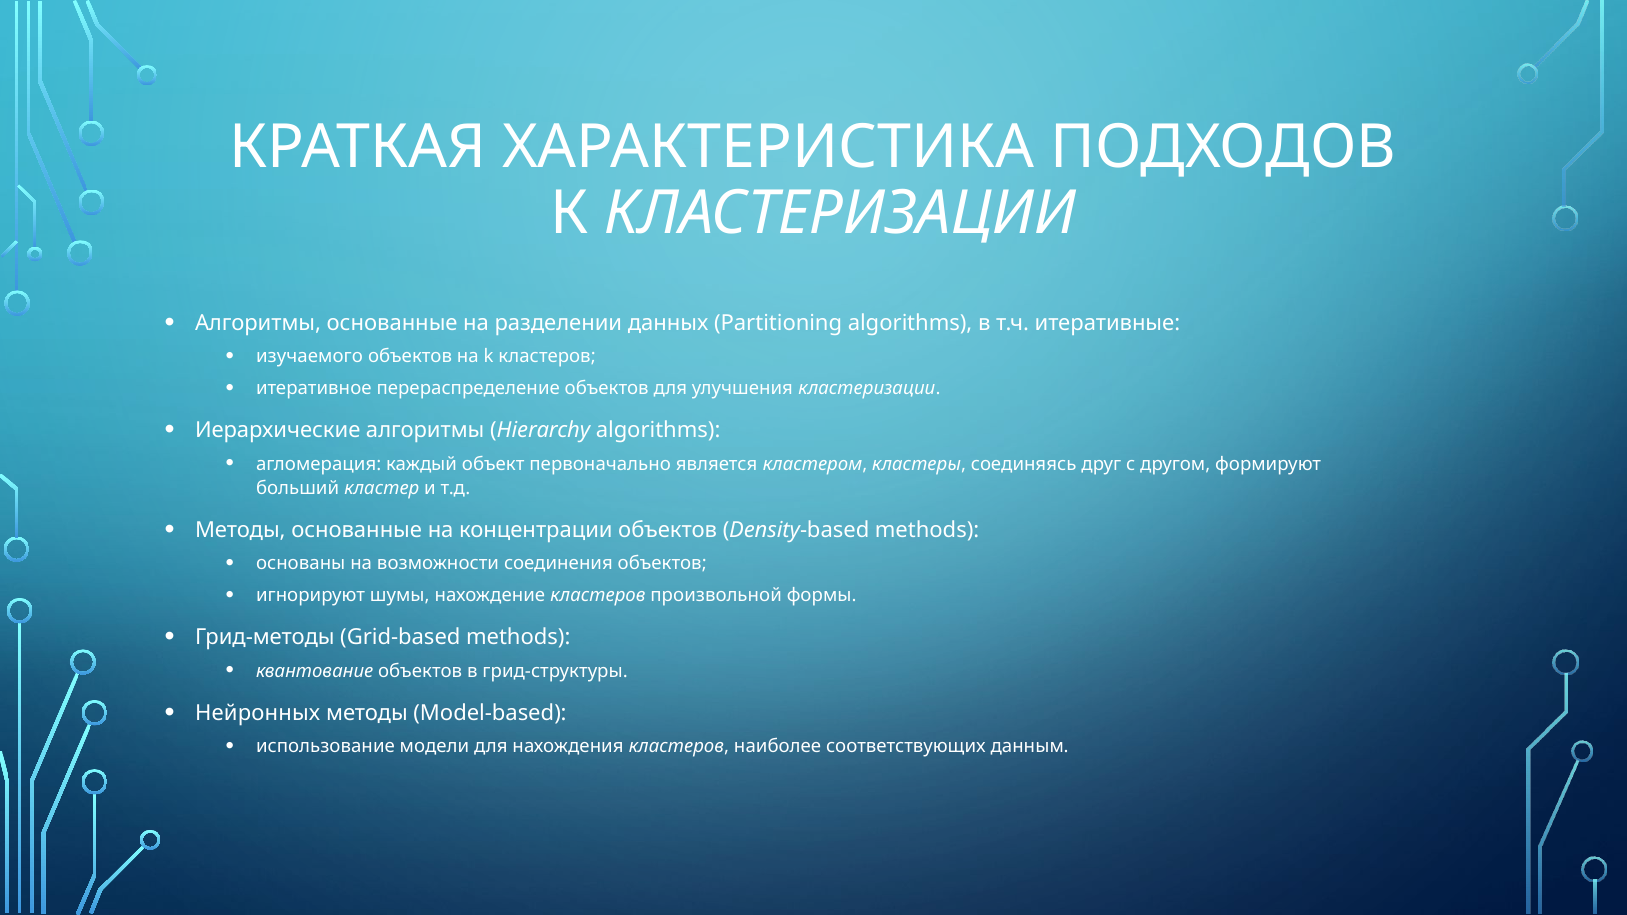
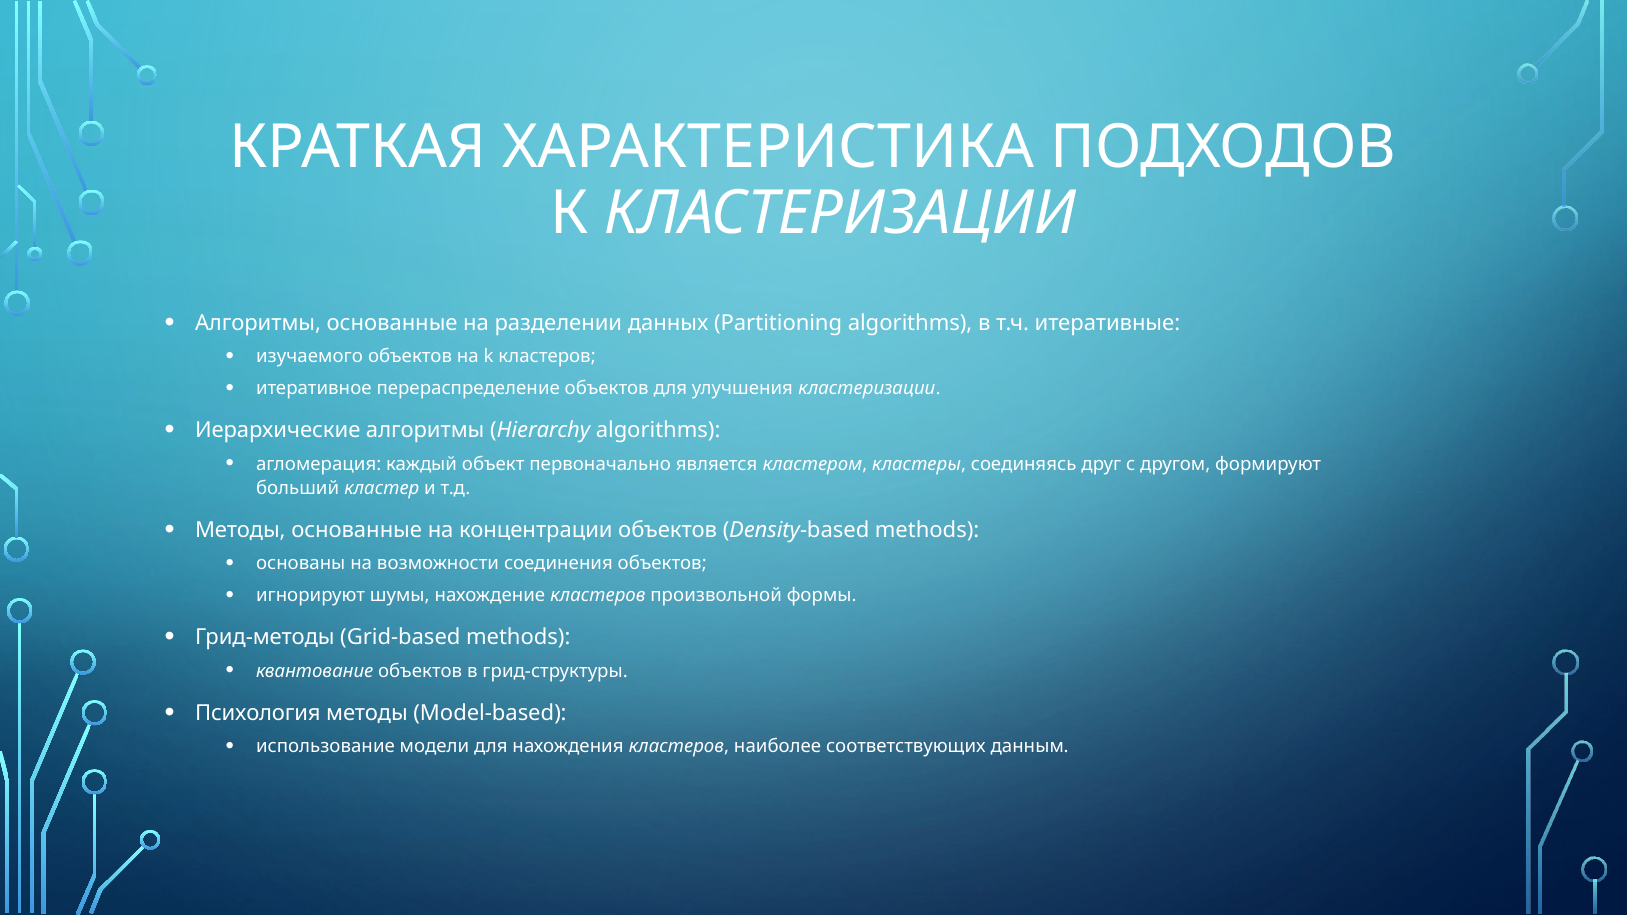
Нейронных: Нейронных -> Психология
